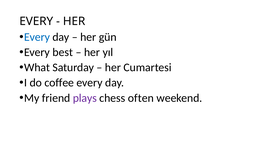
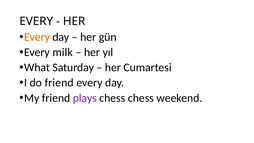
Every at (37, 37) colour: blue -> orange
best: best -> milk
do coffee: coffee -> friend
chess often: often -> chess
